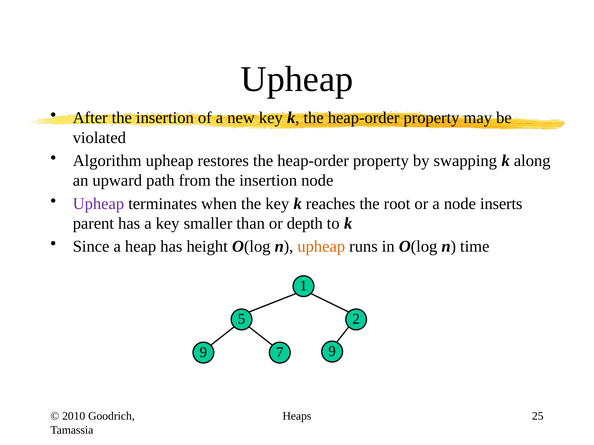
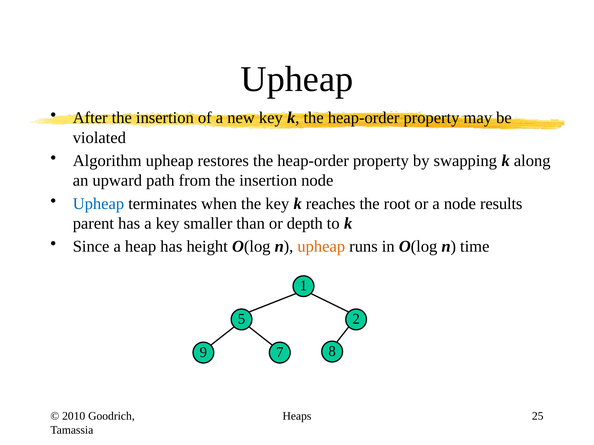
Upheap at (98, 204) colour: purple -> blue
inserts: inserts -> results
9 9: 9 -> 8
